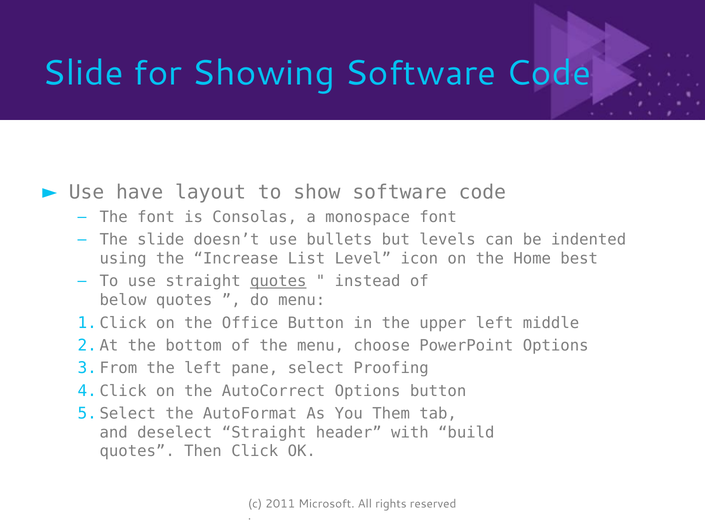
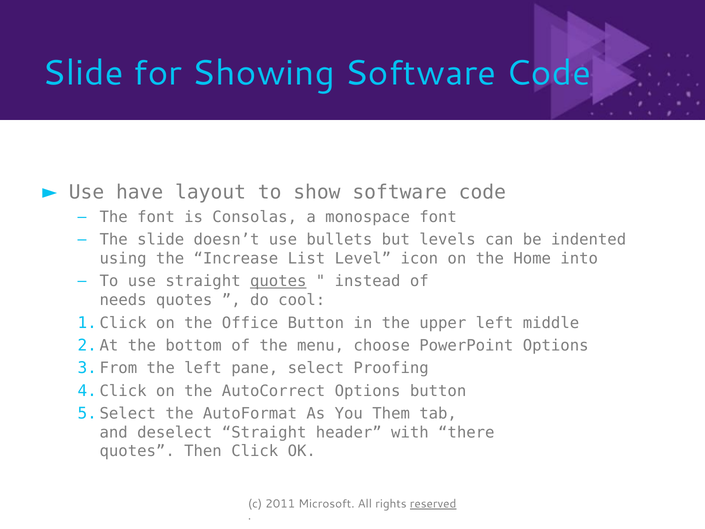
best: best -> into
below: below -> needs
do menu: menu -> cool
build: build -> there
reserved underline: none -> present
